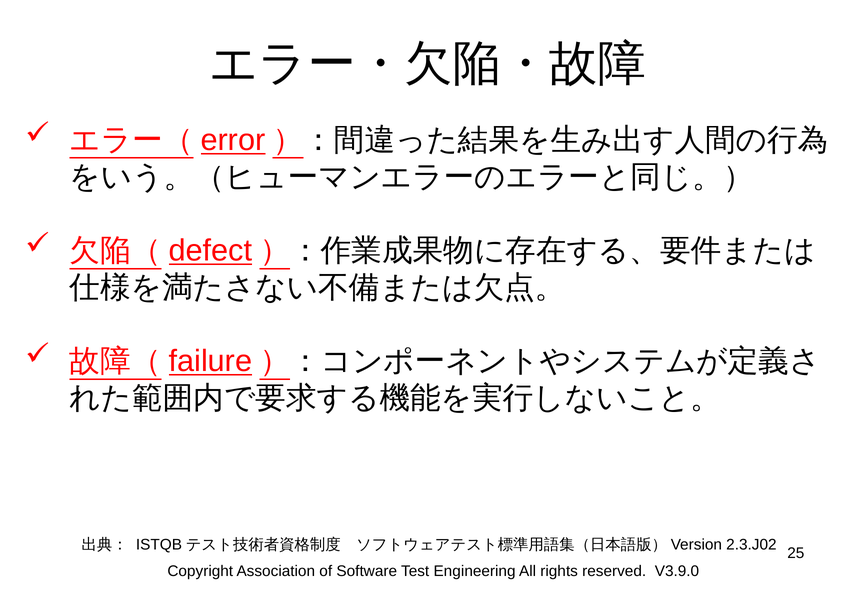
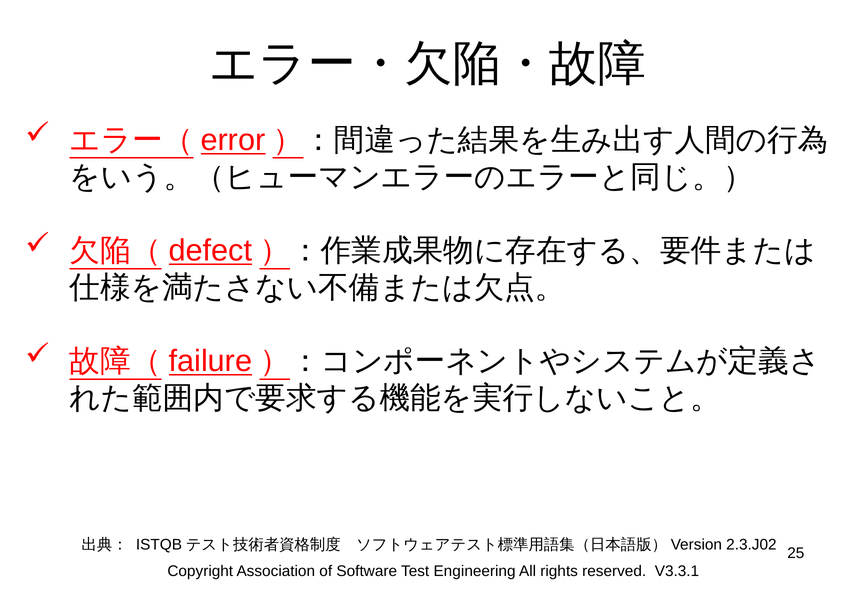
V3.9.0: V3.9.0 -> V3.3.1
